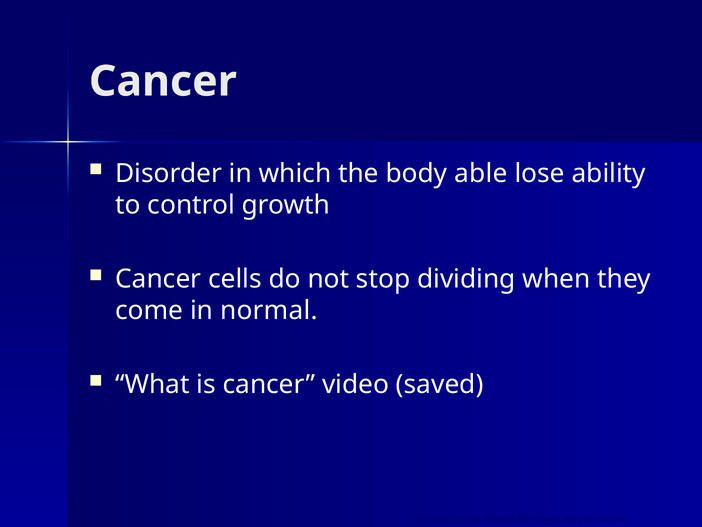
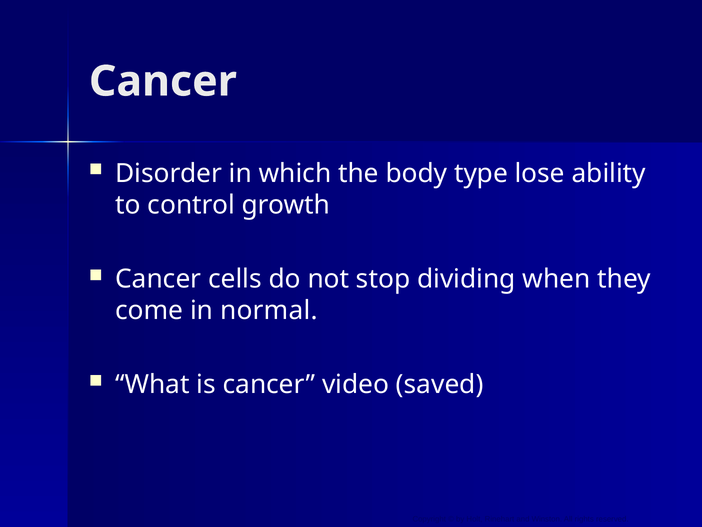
able: able -> type
